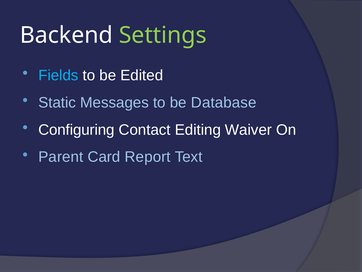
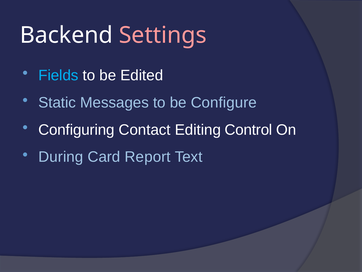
Settings colour: light green -> pink
Database: Database -> Configure
Waiver: Waiver -> Control
Parent: Parent -> During
